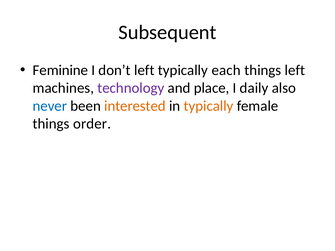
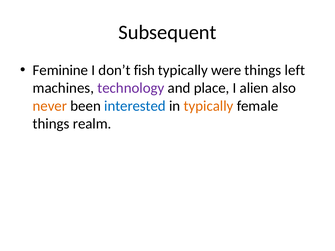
don’t left: left -> fish
each: each -> were
daily: daily -> alien
never colour: blue -> orange
interested colour: orange -> blue
order: order -> realm
